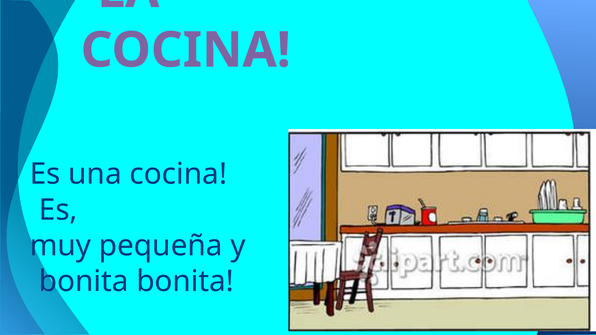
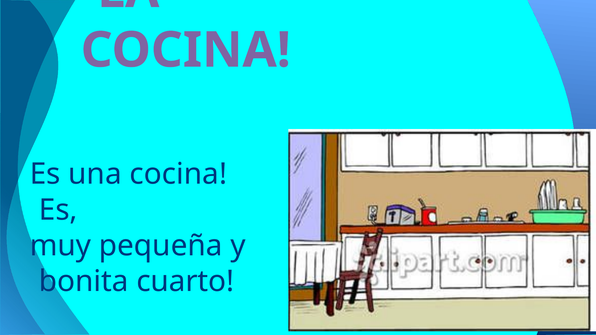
bonita bonita: bonita -> cuarto
